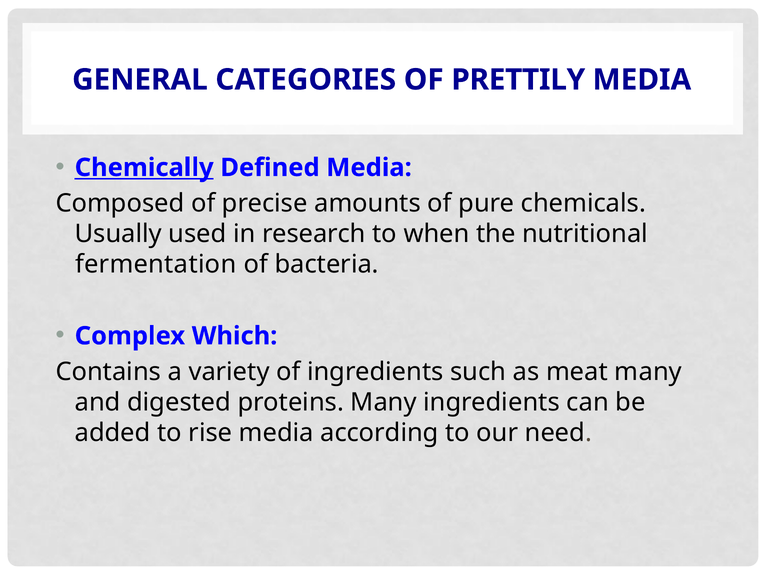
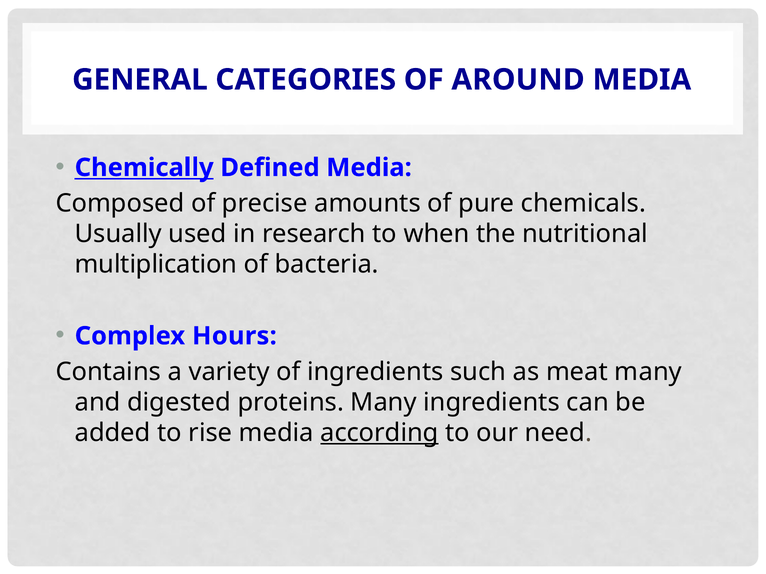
PRETTILY: PRETTILY -> AROUND
fermentation: fermentation -> multiplication
Which: Which -> Hours
according underline: none -> present
